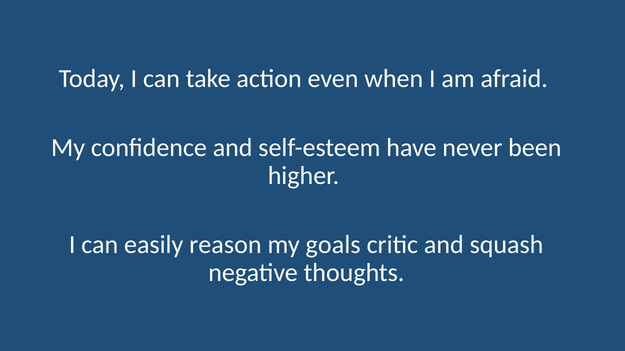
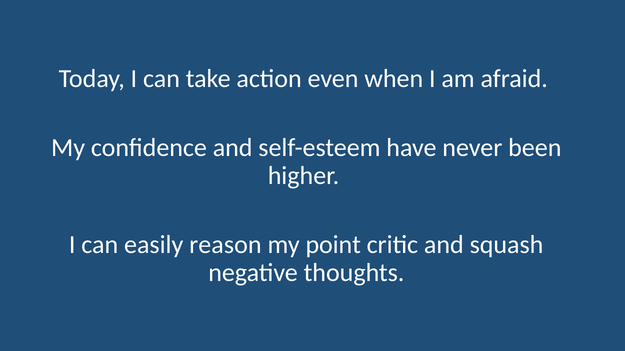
goals: goals -> point
